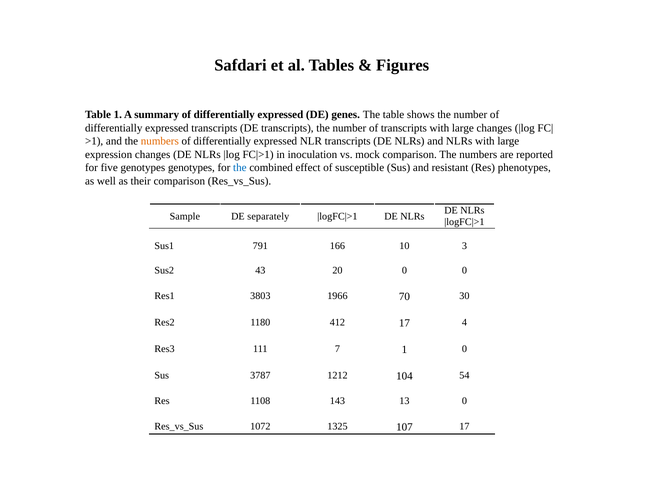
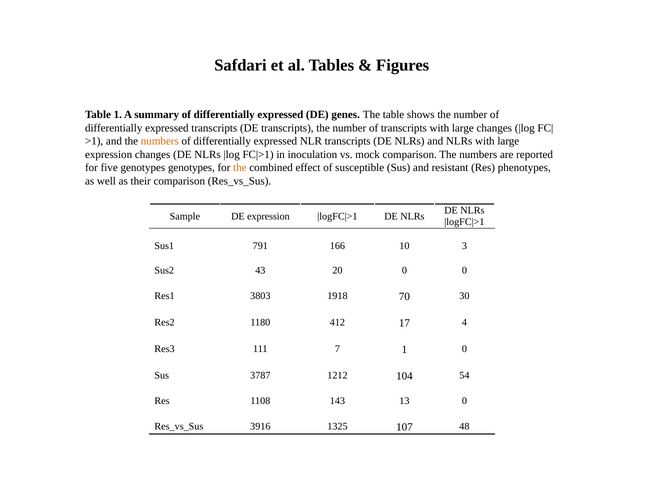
the at (240, 168) colour: blue -> orange
DE separately: separately -> expression
1966: 1966 -> 1918
1072: 1072 -> 3916
107 17: 17 -> 48
